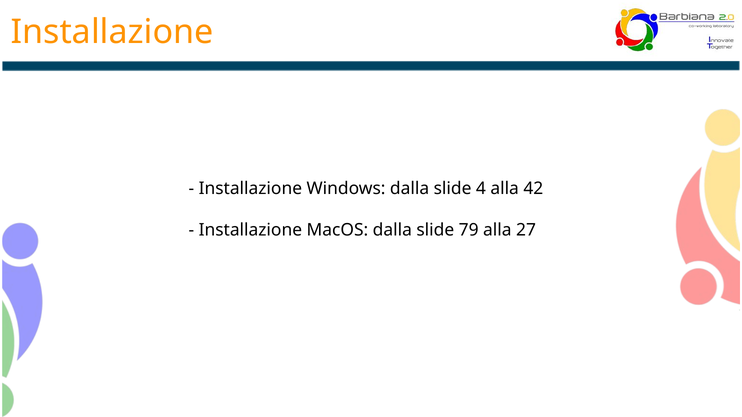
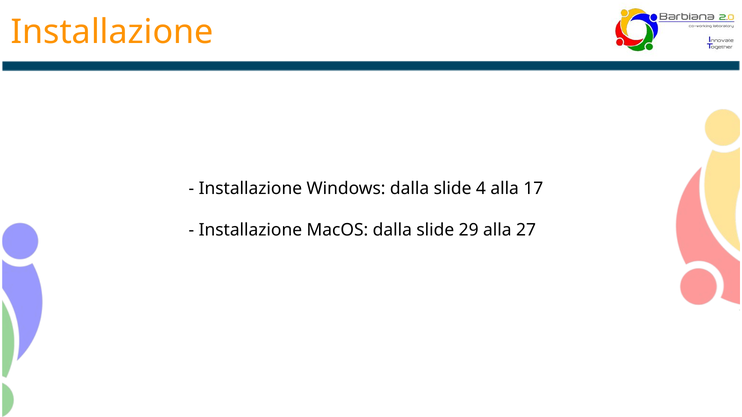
42: 42 -> 17
79: 79 -> 29
